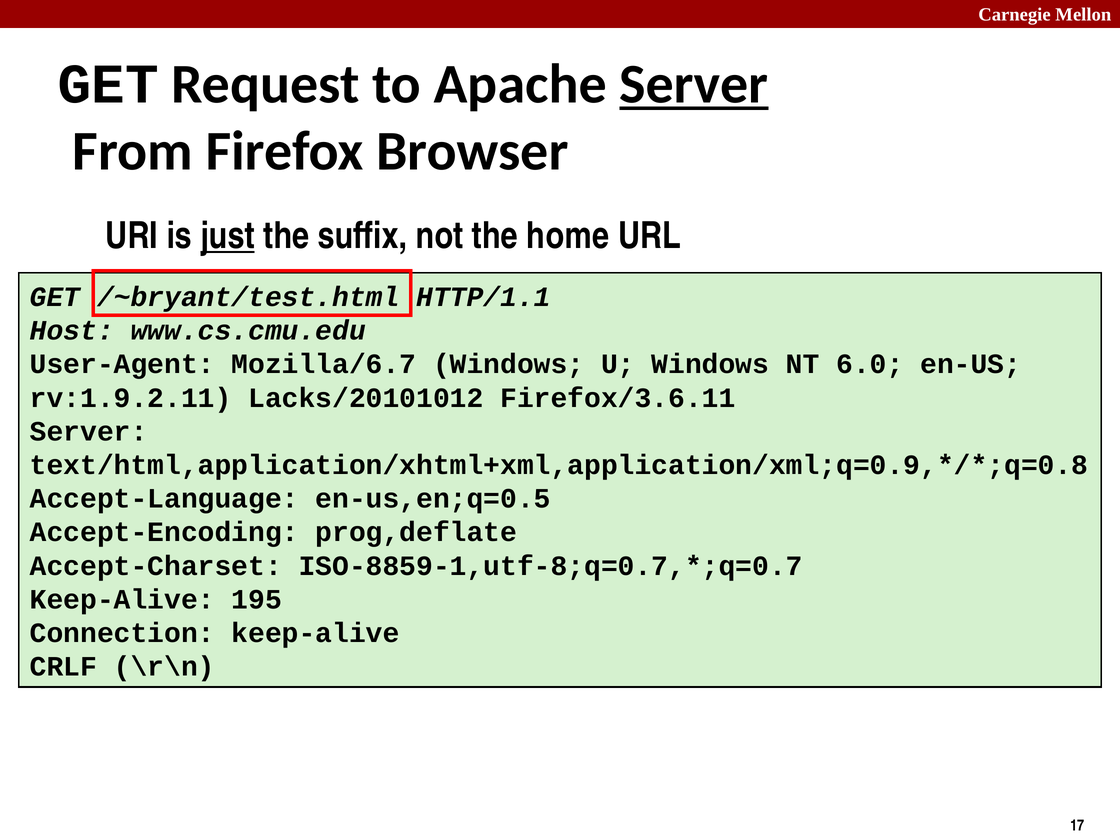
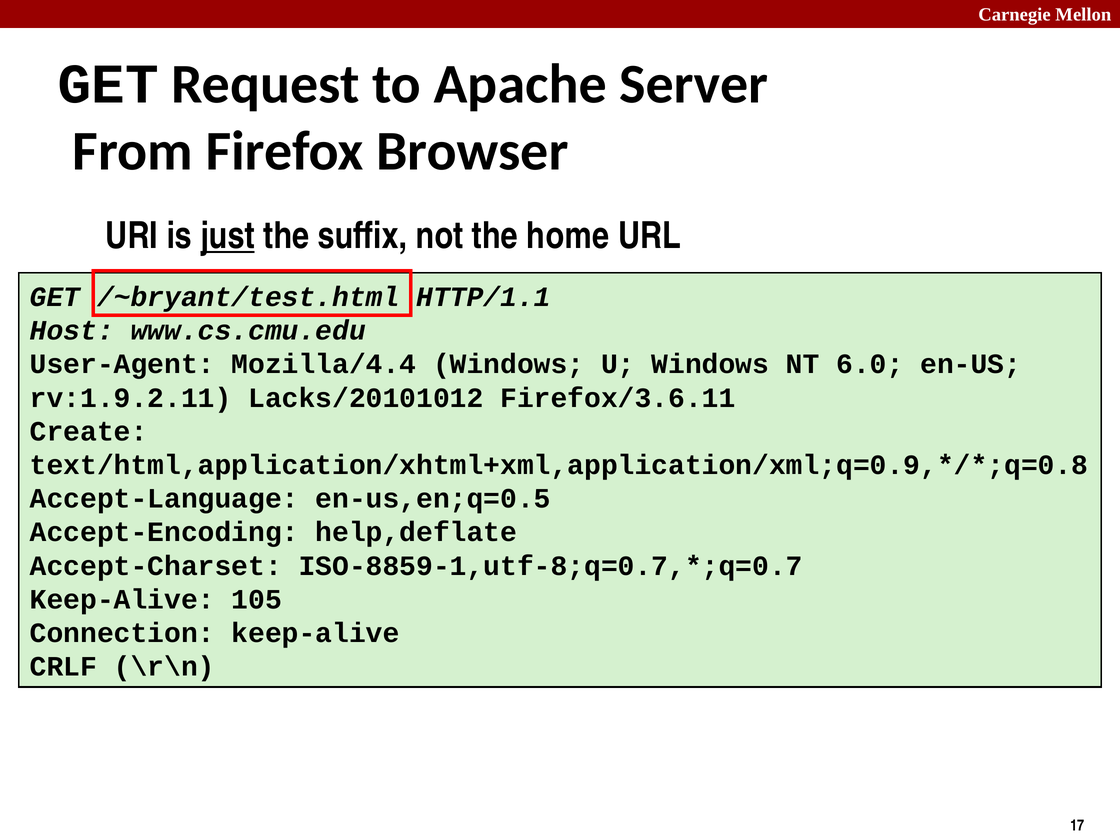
Server at (694, 84) underline: present -> none
Mozilla/6.7: Mozilla/6.7 -> Mozilla/4.4
Server at (89, 431): Server -> Create
prog,deflate: prog,deflate -> help,deflate
195: 195 -> 105
